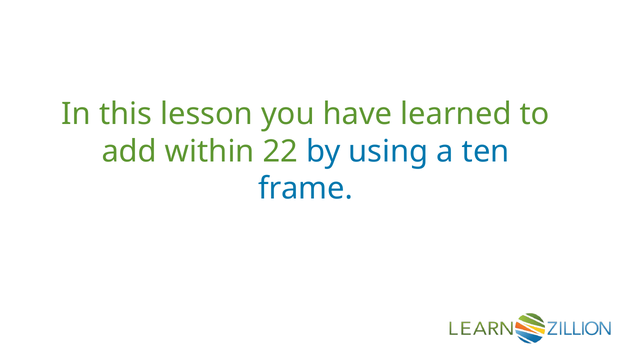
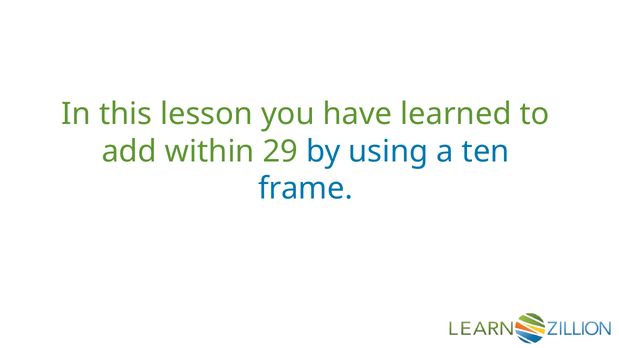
22: 22 -> 29
